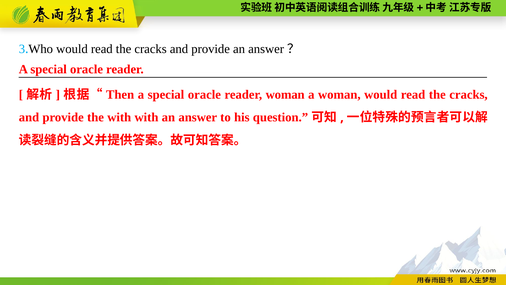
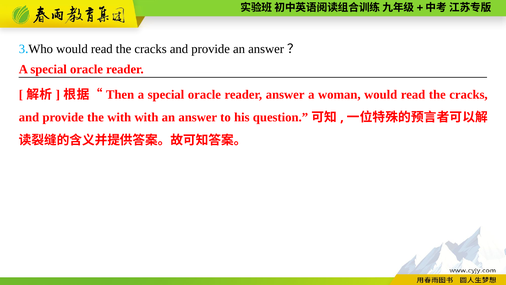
reader woman: woman -> answer
